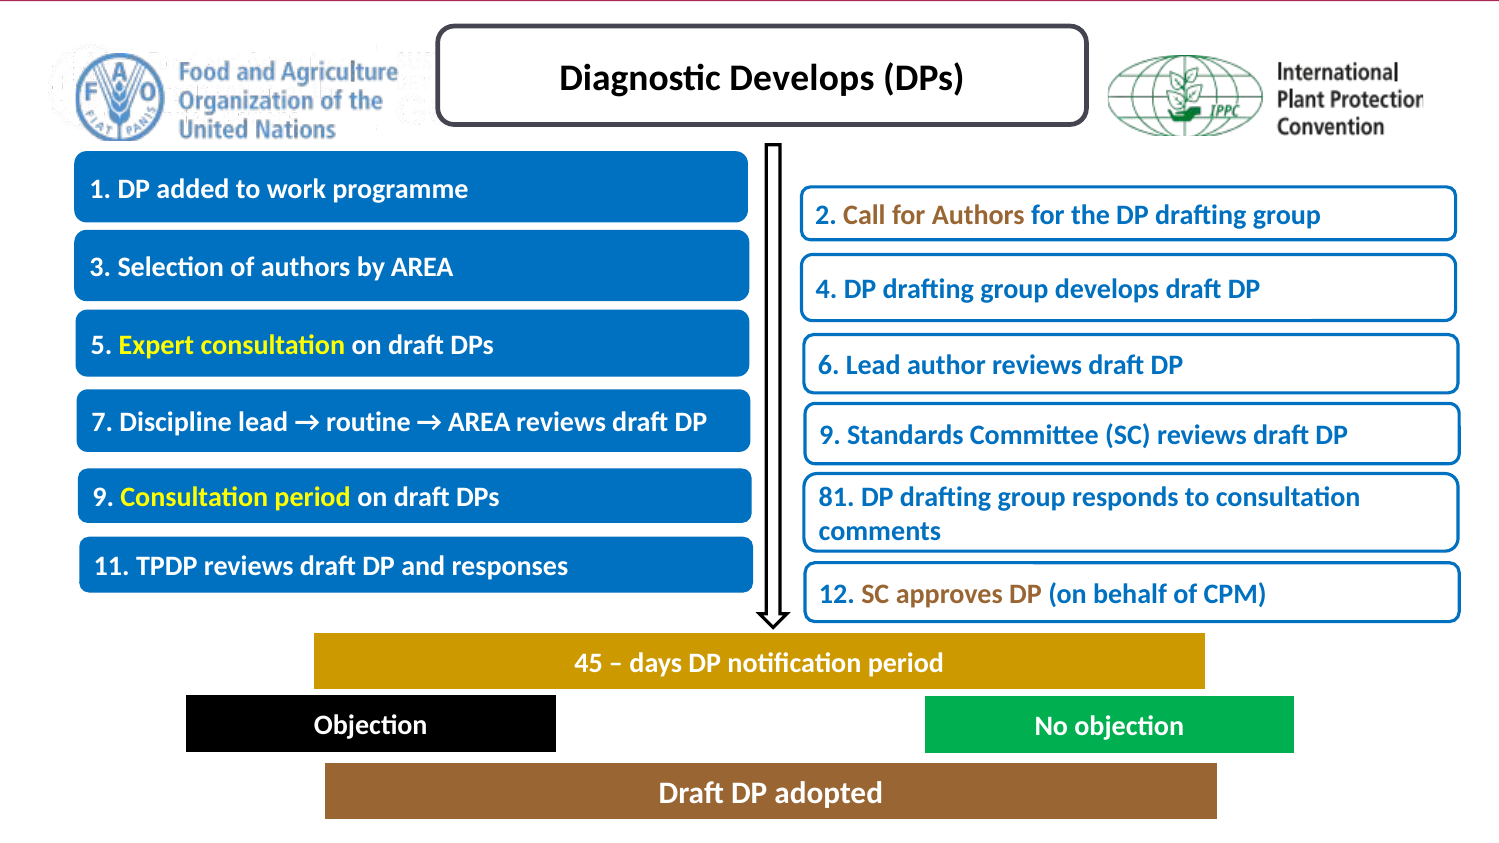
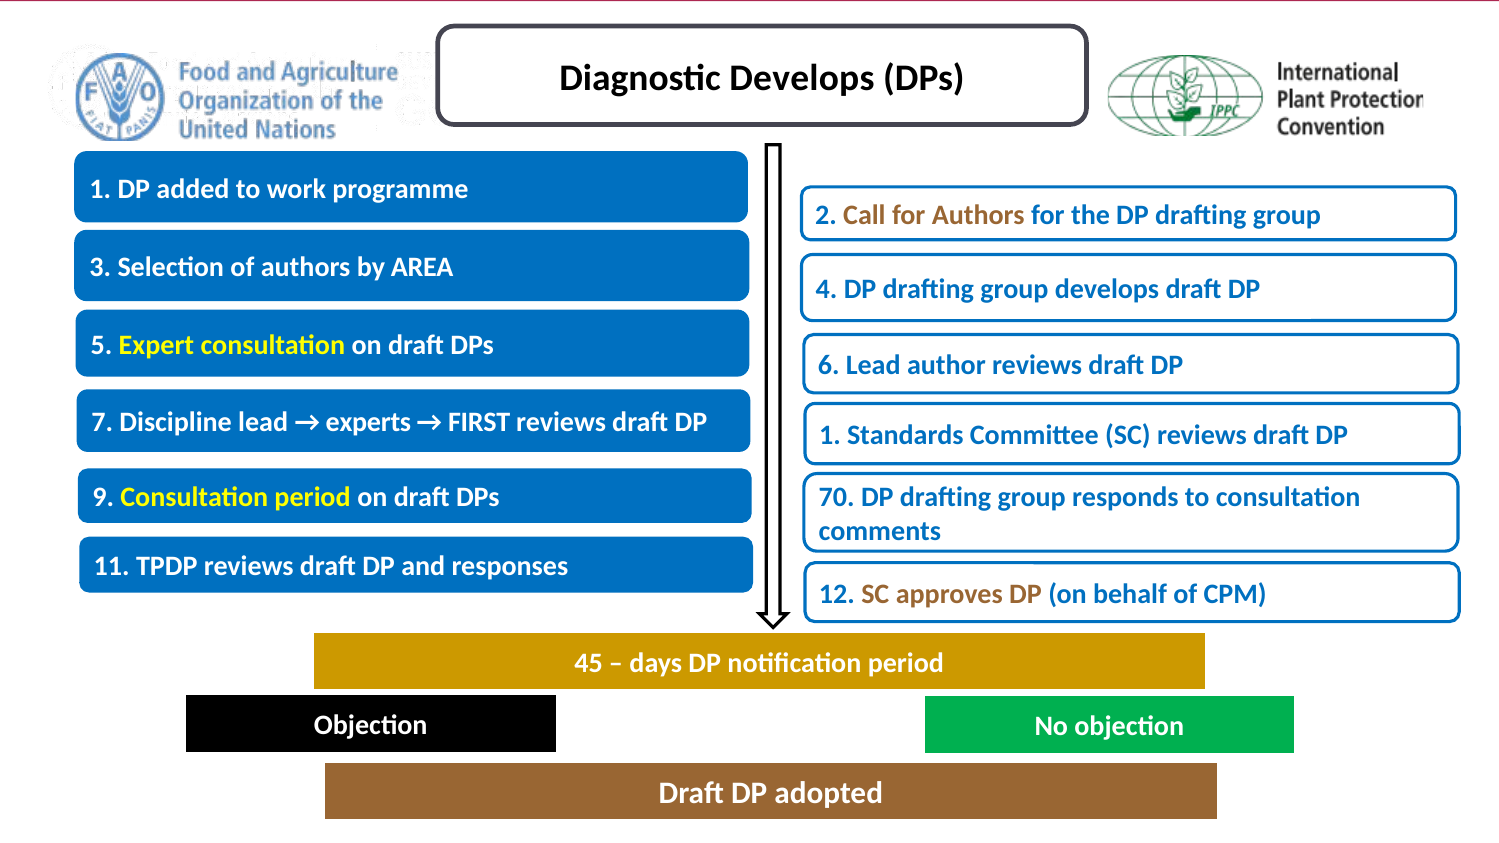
routine: routine -> experts
AREA at (479, 423): AREA -> FIRST
9 at (830, 436): 9 -> 1
81: 81 -> 70
